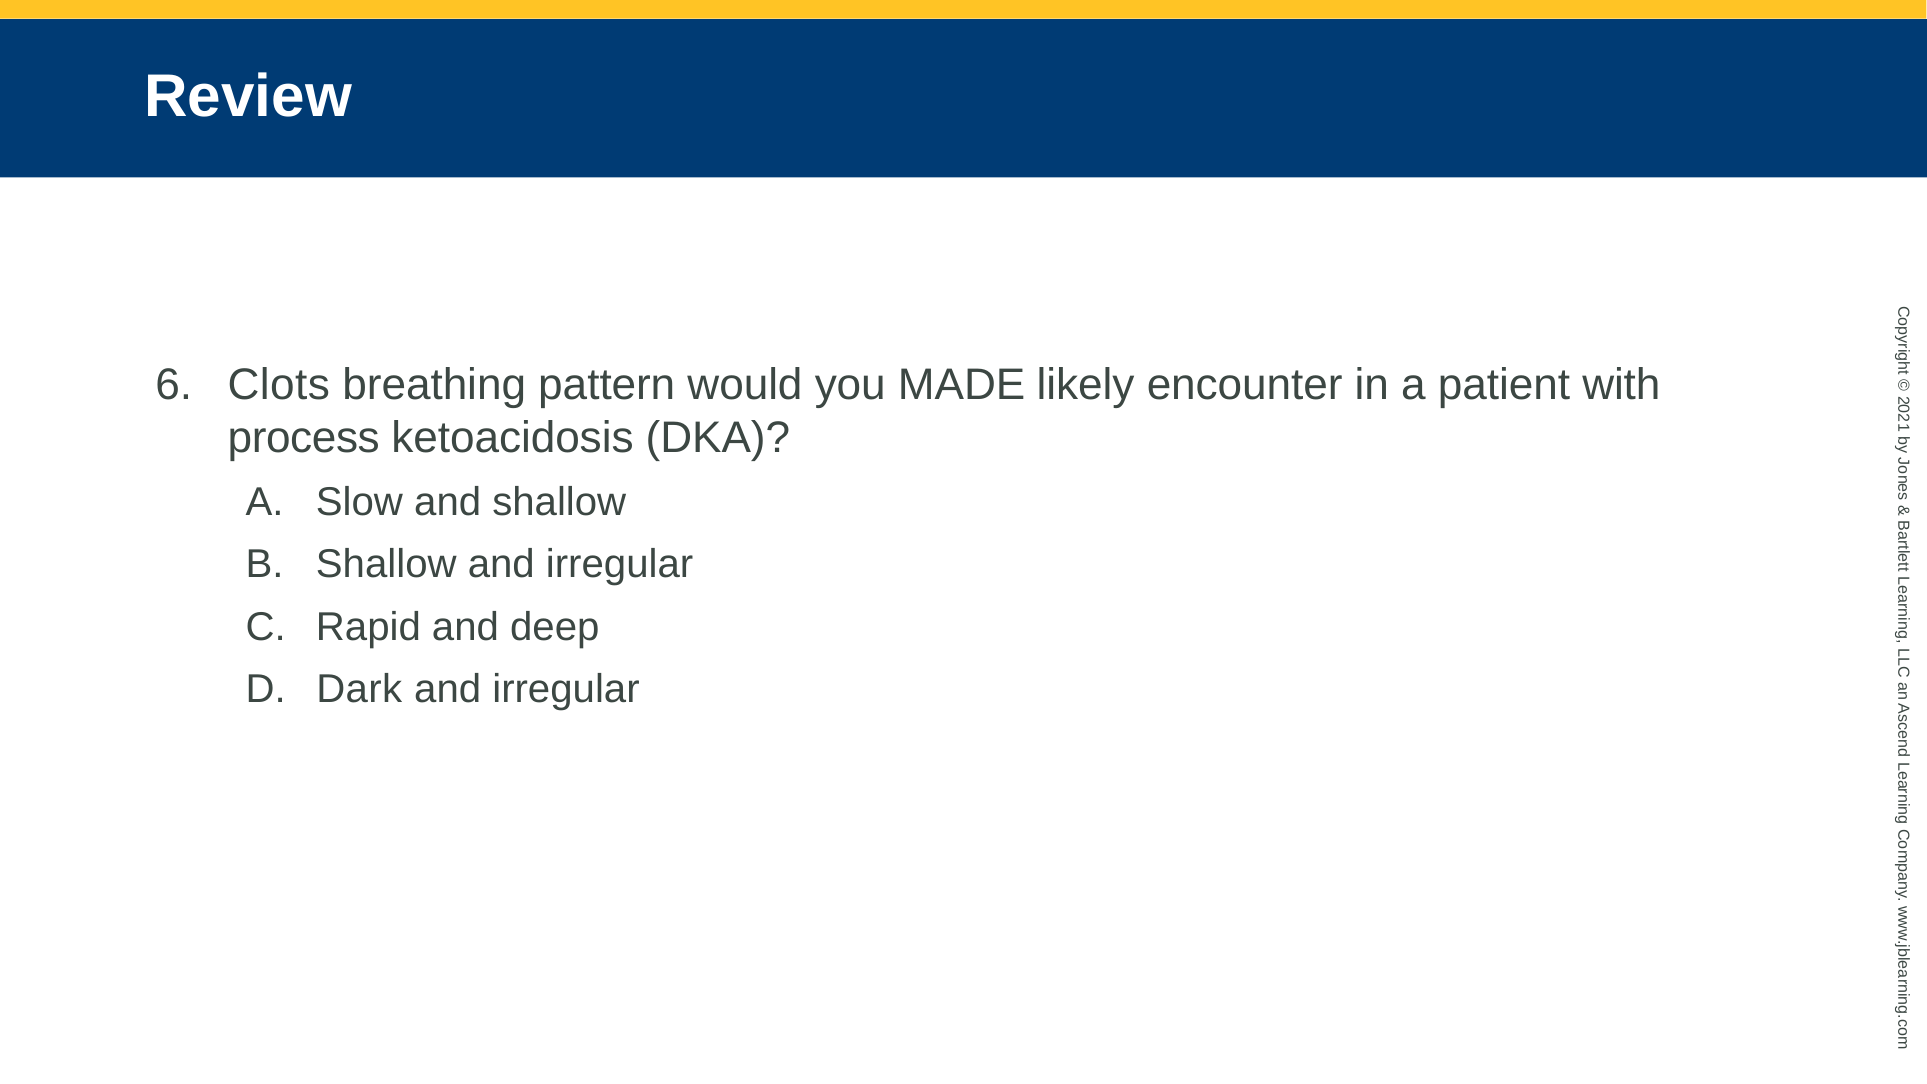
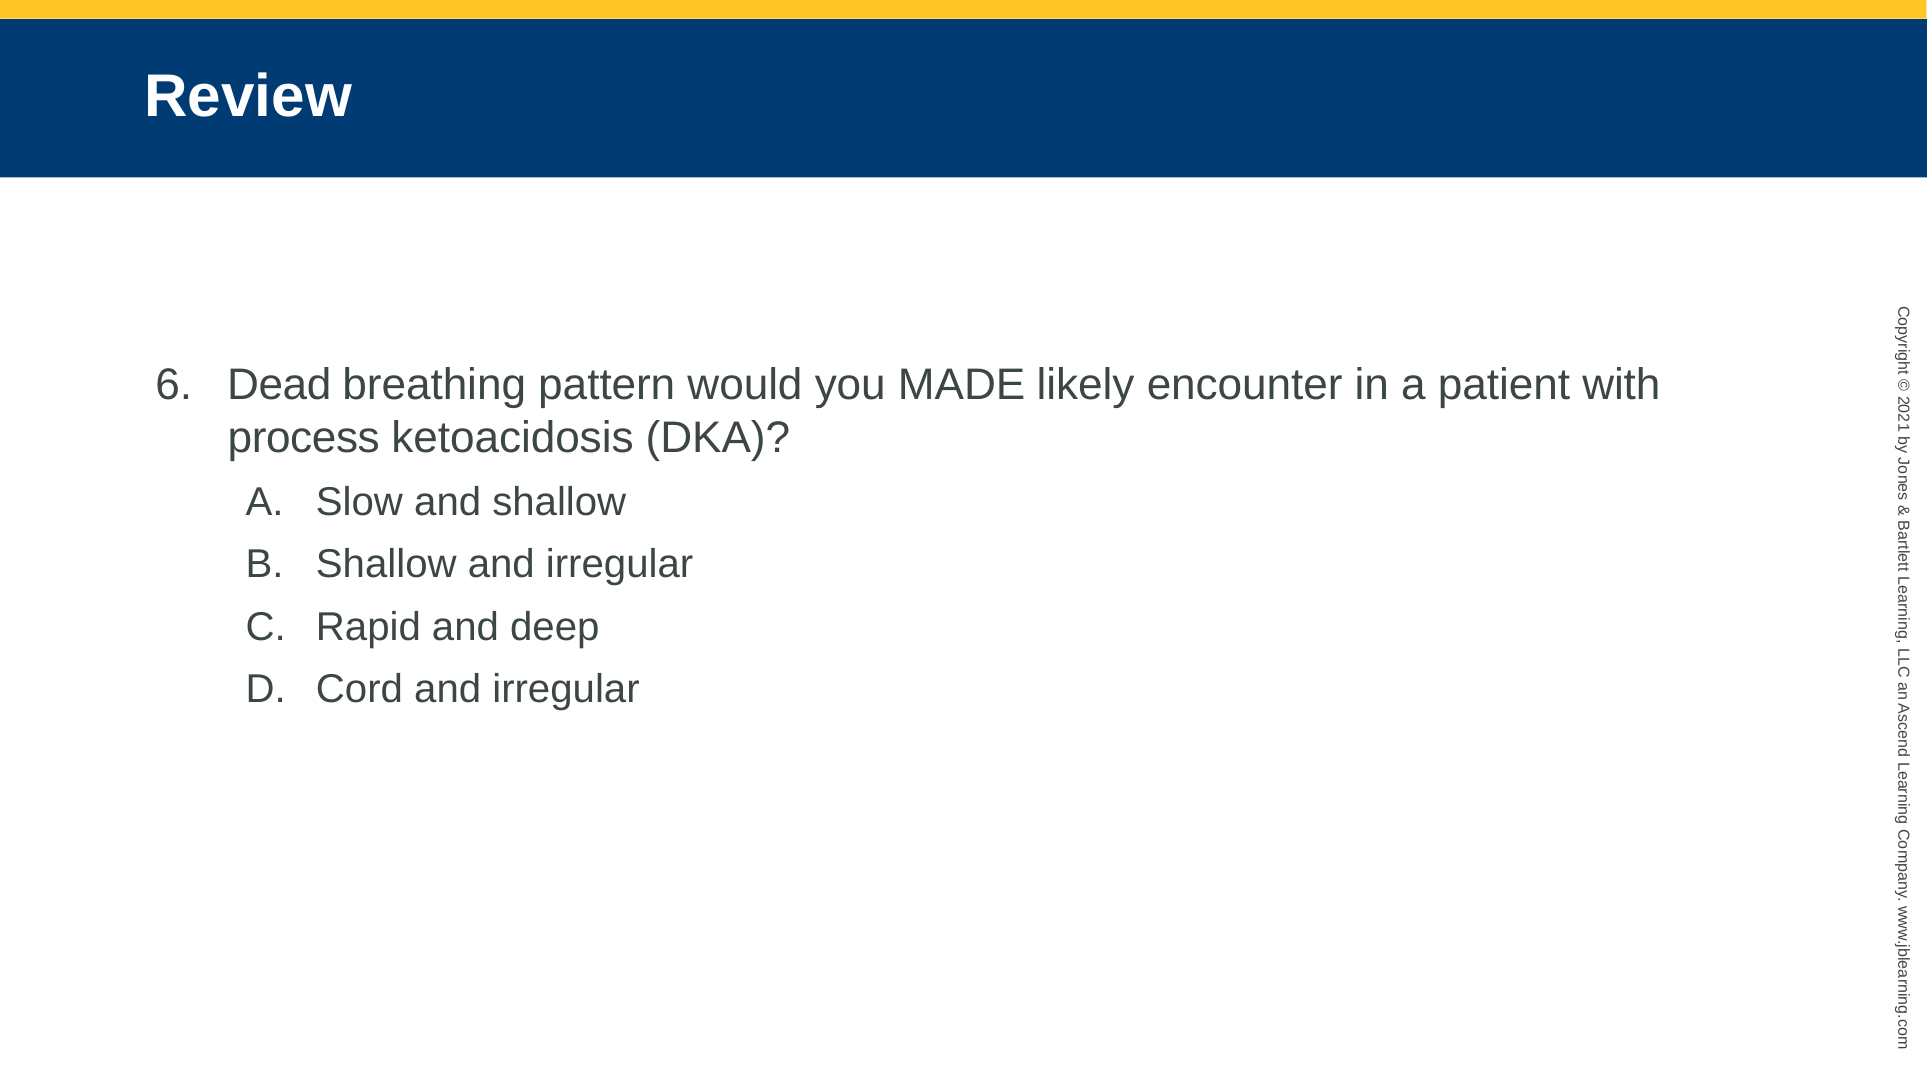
Clots: Clots -> Dead
Dark: Dark -> Cord
